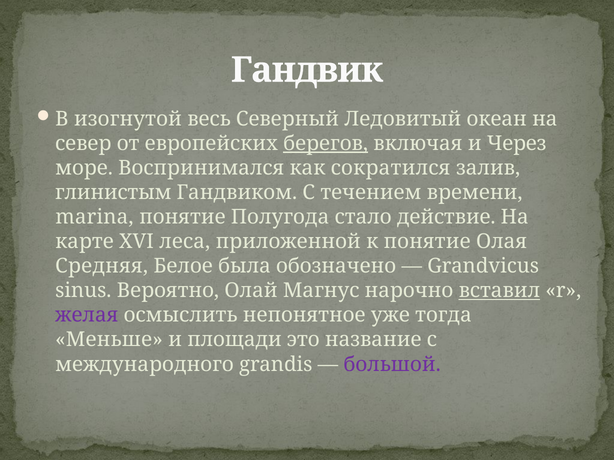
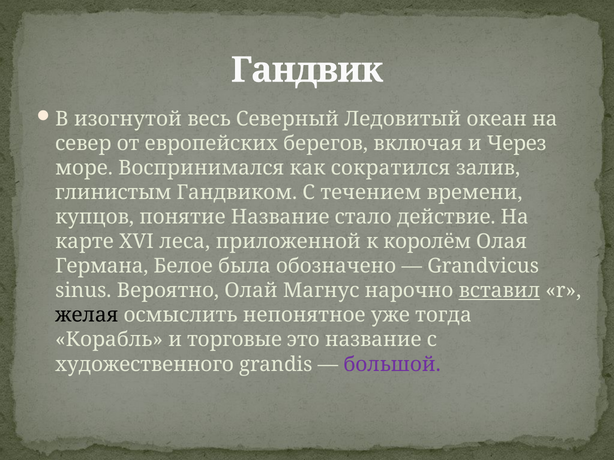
берегов underline: present -> none
marina: marina -> купцов
понятие Полугода: Полугода -> Название
к понятие: понятие -> королём
Средняя: Средняя -> Германа
желая colour: purple -> black
Меньше: Меньше -> Корабль
площади: площади -> торговые
международного: международного -> художественного
